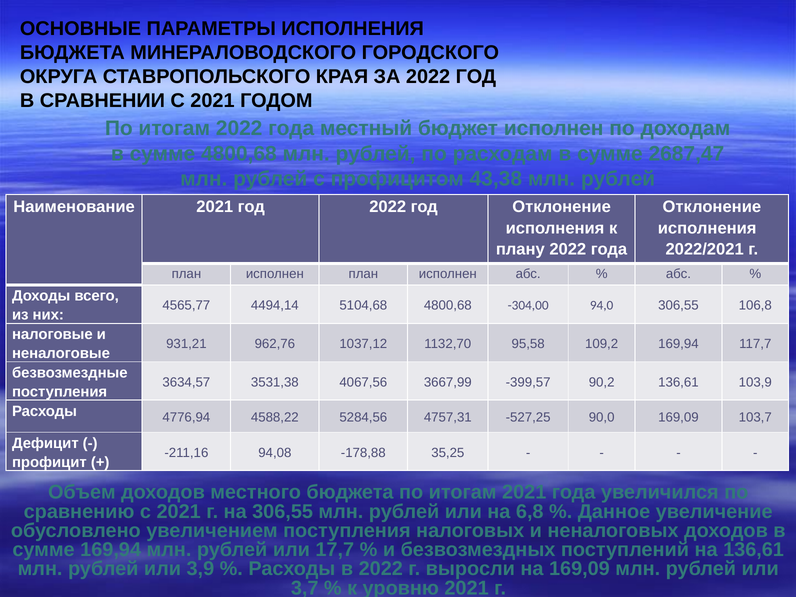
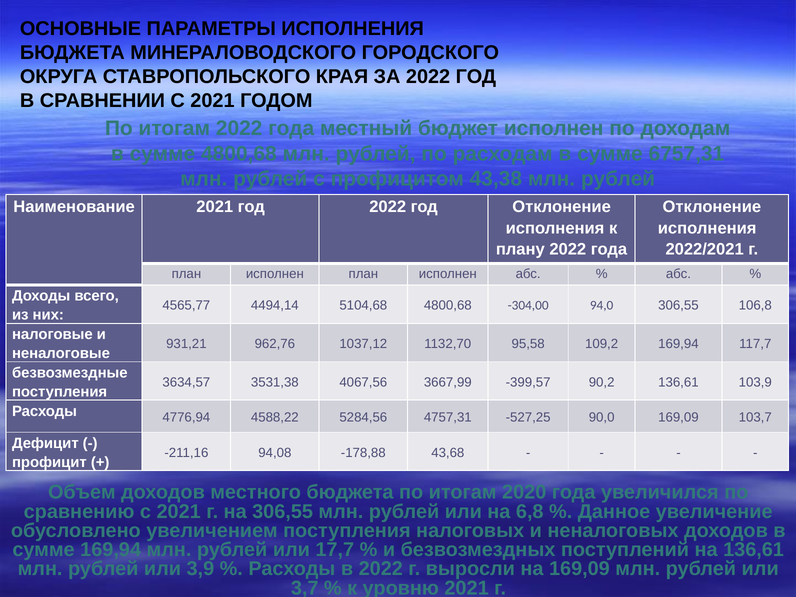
2687,47: 2687,47 -> 6757,31
35,25: 35,25 -> 43,68
итогам 2021: 2021 -> 2020
